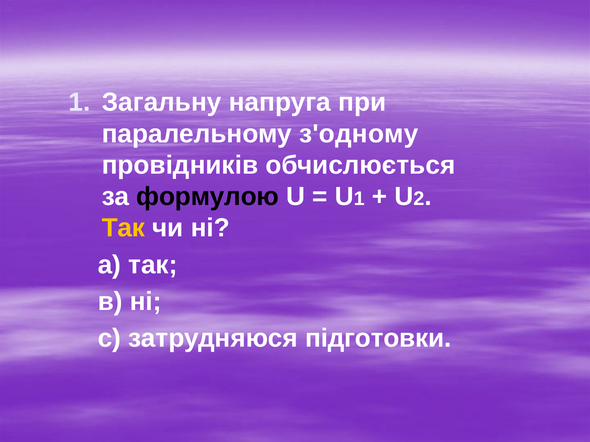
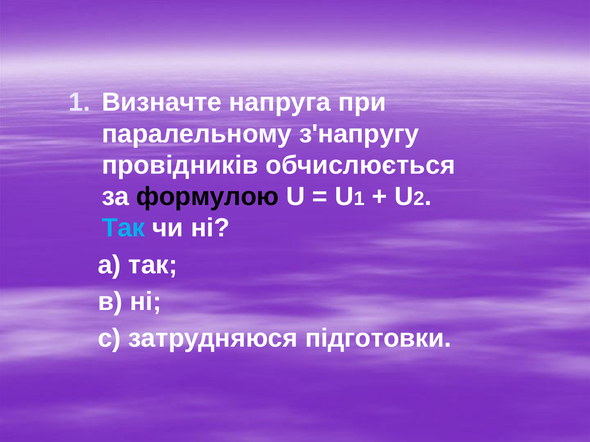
Загальну: Загальну -> Визначте
з'одному: з'одному -> з'напругу
Так at (123, 228) colour: yellow -> light blue
